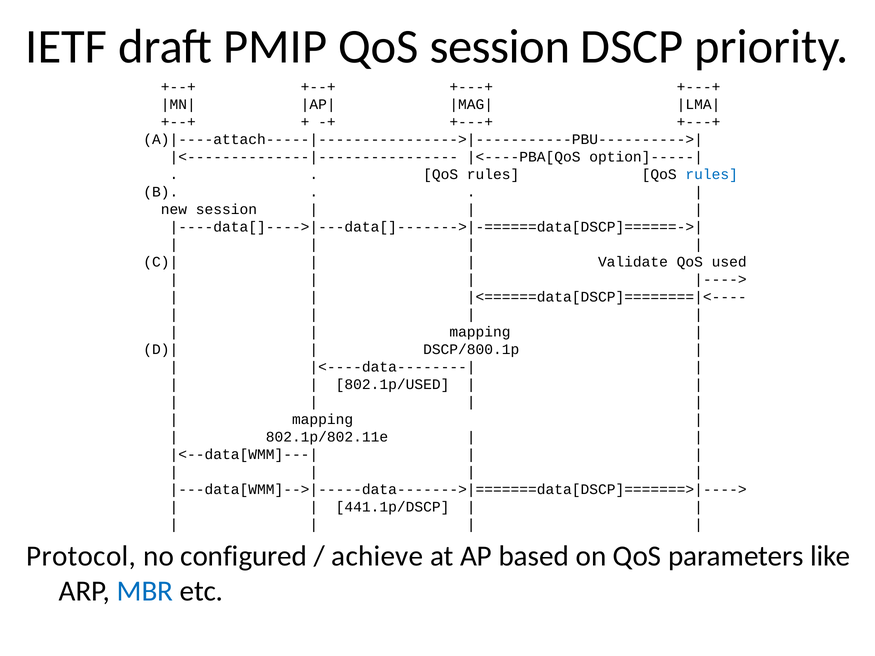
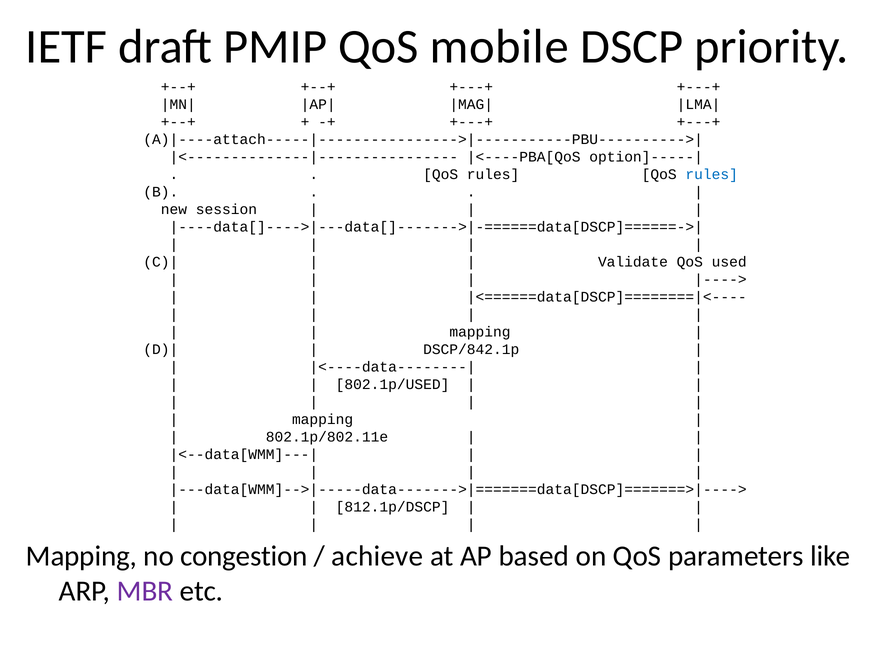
QoS session: session -> mobile
DSCP/800.1p: DSCP/800.1p -> DSCP/842.1p
441.1p/DSCP: 441.1p/DSCP -> 812.1p/DSCP
Protocol at (81, 556): Protocol -> Mapping
configured: configured -> congestion
MBR colour: blue -> purple
